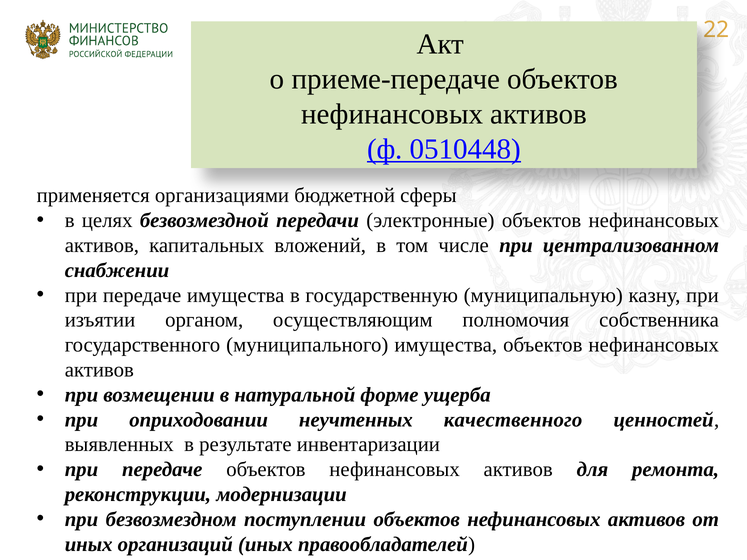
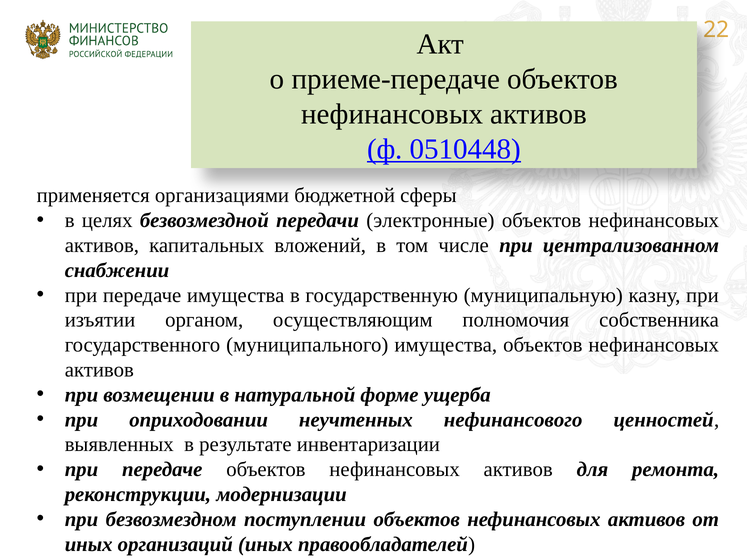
качественного: качественного -> нефинансового
